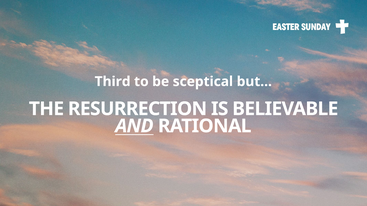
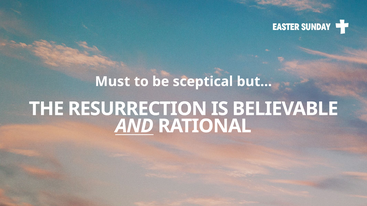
Third: Third -> Must
